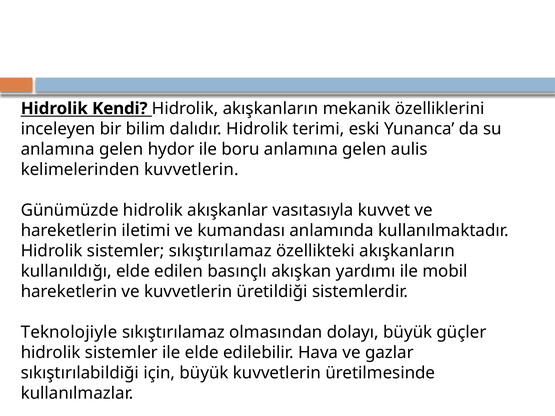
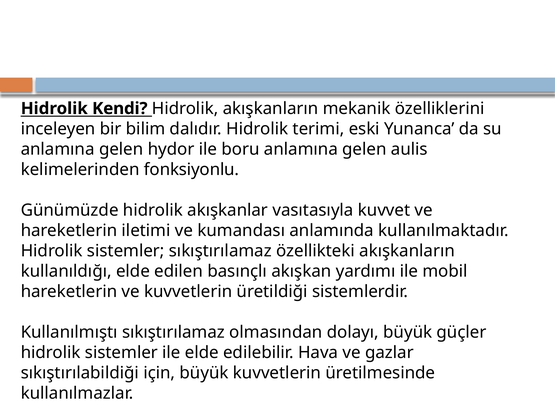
kelimelerinden kuvvetlerin: kuvvetlerin -> fonksiyonlu
Teknolojiyle: Teknolojiyle -> Kullanılmıştı
